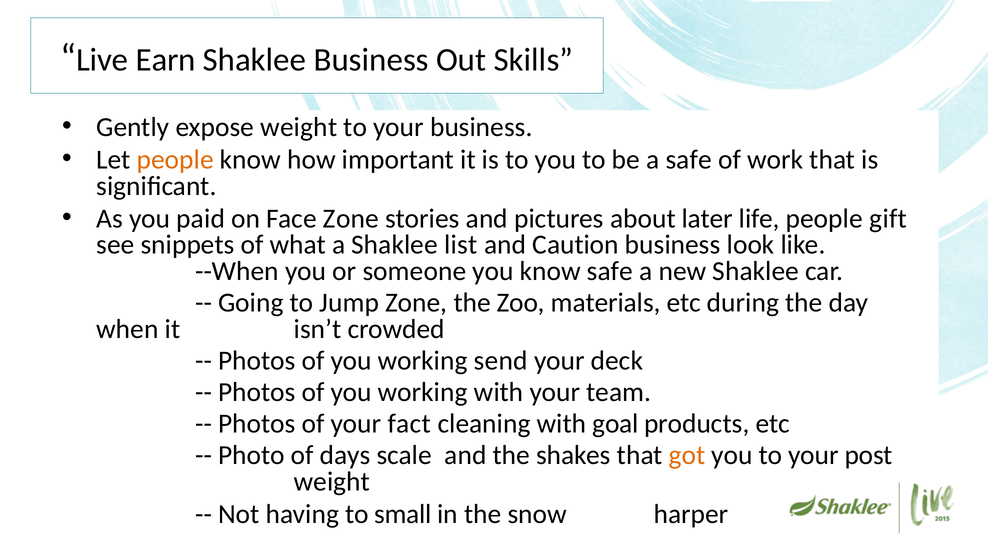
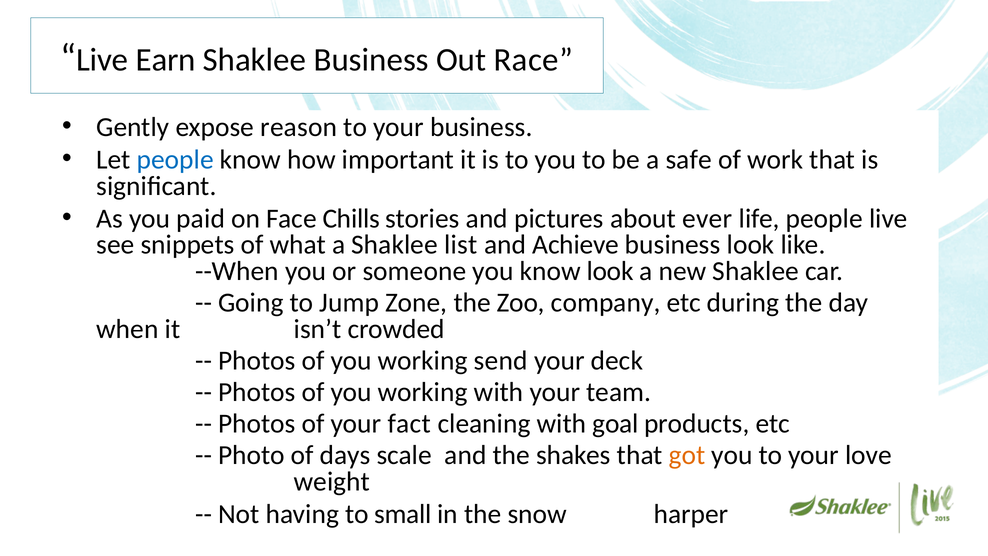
Skills: Skills -> Race
expose weight: weight -> reason
people at (175, 160) colour: orange -> blue
Face Zone: Zone -> Chills
later: later -> ever
people gift: gift -> live
Caution: Caution -> Achieve
know safe: safe -> look
materials: materials -> company
post: post -> love
